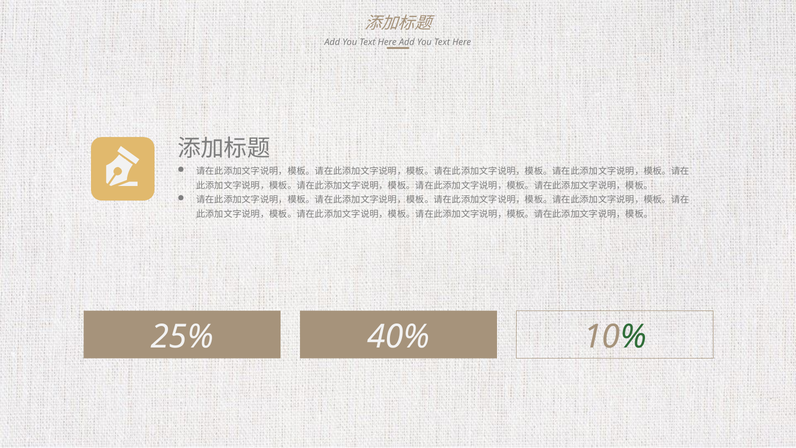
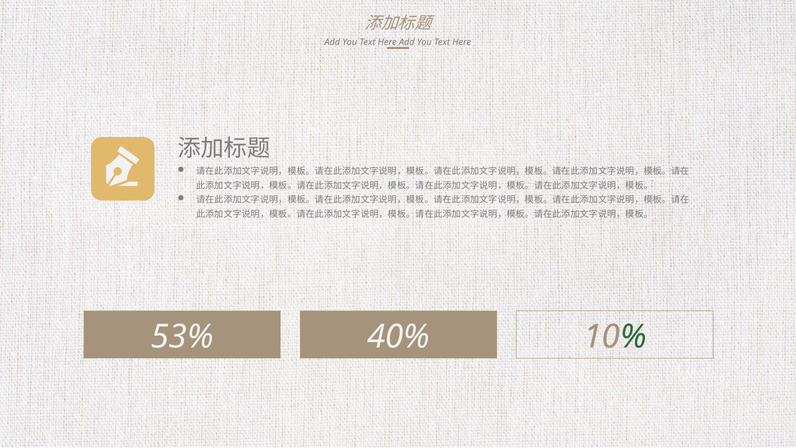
25%: 25% -> 53%
